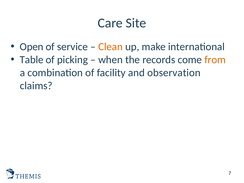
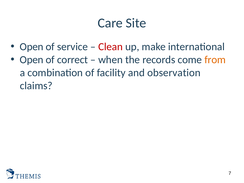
Clean colour: orange -> red
Table at (32, 60): Table -> Open
picking: picking -> correct
